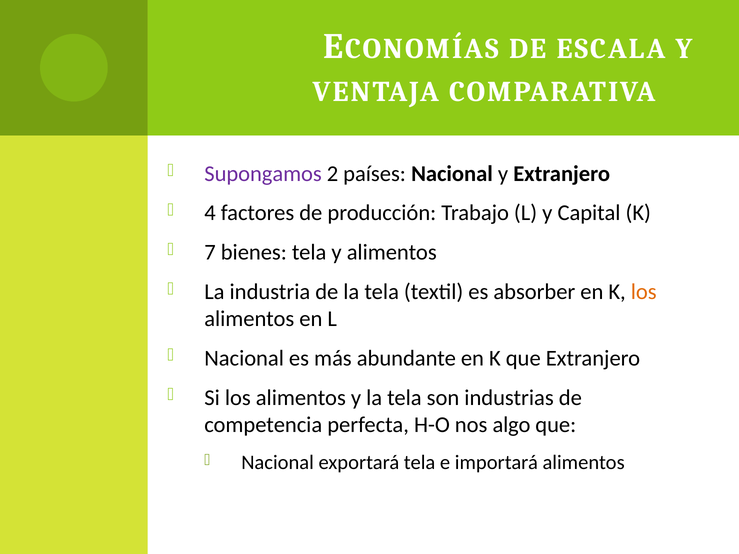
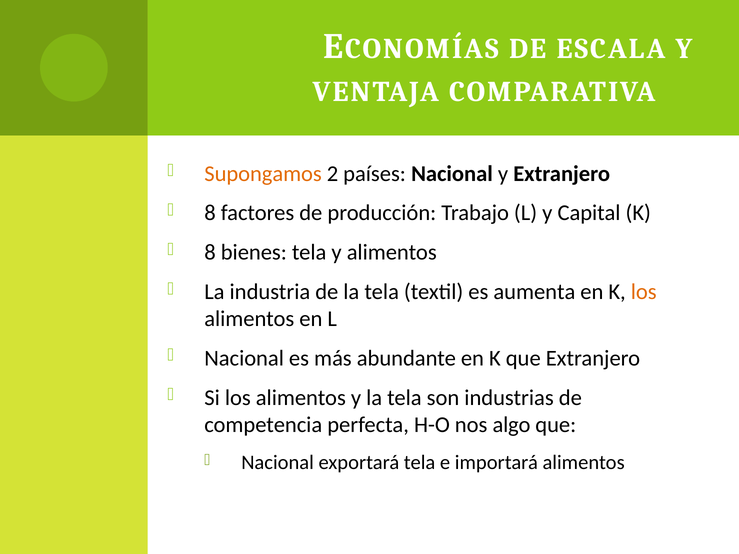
Supongamos colour: purple -> orange
4 at (210, 213): 4 -> 8
7 at (210, 253): 7 -> 8
absorber: absorber -> aumenta
